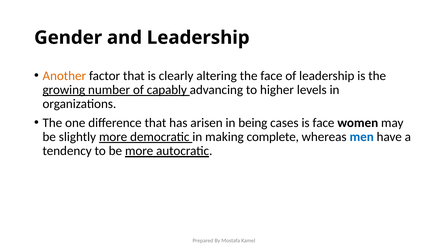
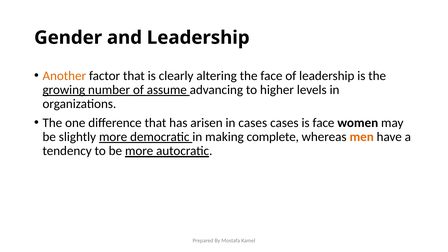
capably: capably -> assume
in being: being -> cases
men colour: blue -> orange
